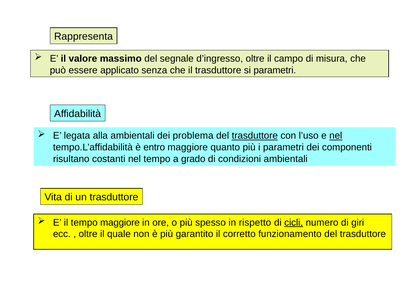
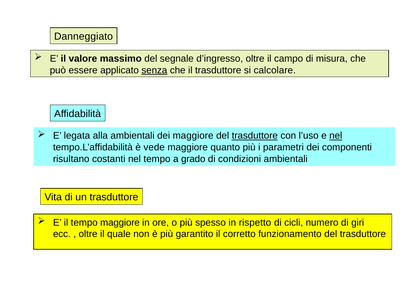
Rappresenta: Rappresenta -> Danneggiato
senza underline: none -> present
si parametri: parametri -> calcolare
dei problema: problema -> maggiore
entro: entro -> vede
cicli underline: present -> none
